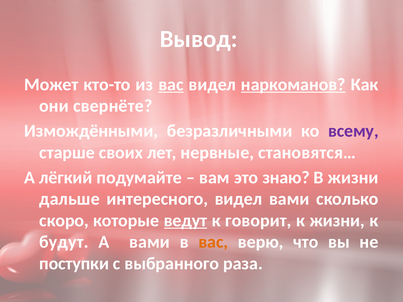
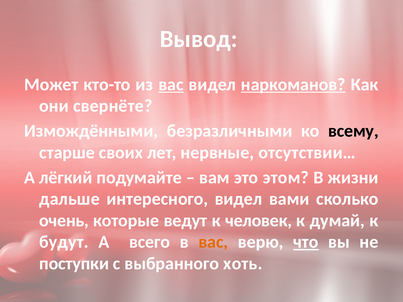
всему colour: purple -> black
становятся…: становятся… -> отсутствии…
знаю: знаю -> этом
скоро: скоро -> очень
ведут underline: present -> none
говорит: говорит -> человек
к жизни: жизни -> думай
А вами: вами -> всего
что underline: none -> present
раза: раза -> хоть
